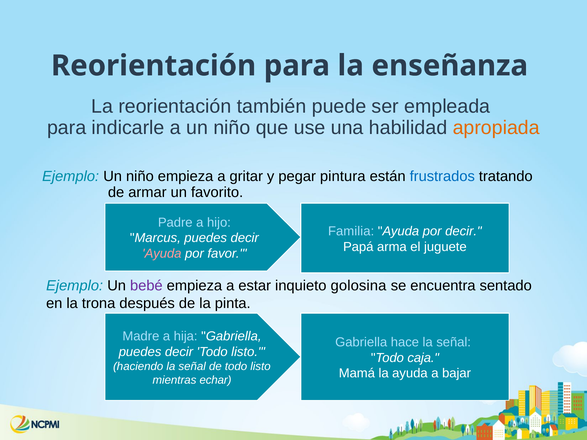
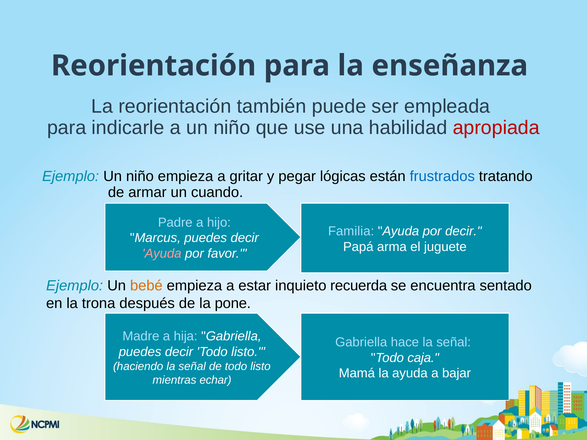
apropiada colour: orange -> red
pintura: pintura -> lógicas
favorito: favorito -> cuando
bebé colour: purple -> orange
golosina: golosina -> recuerda
pinta: pinta -> pone
